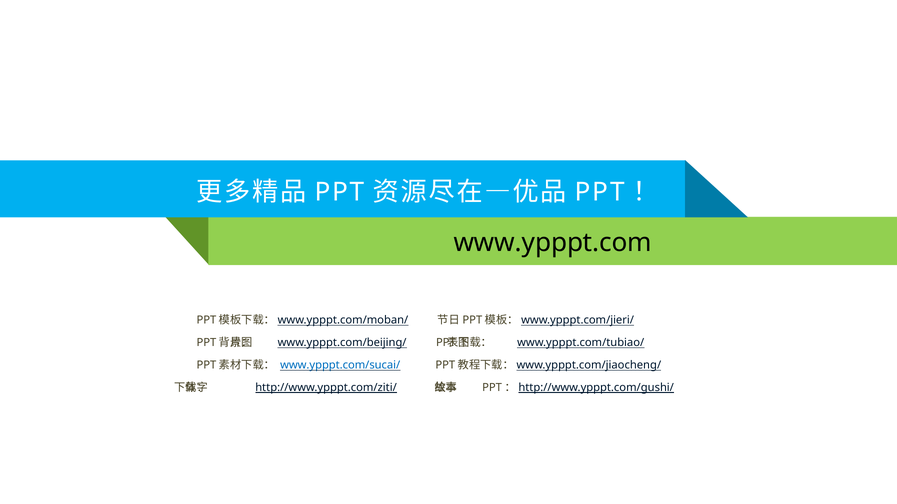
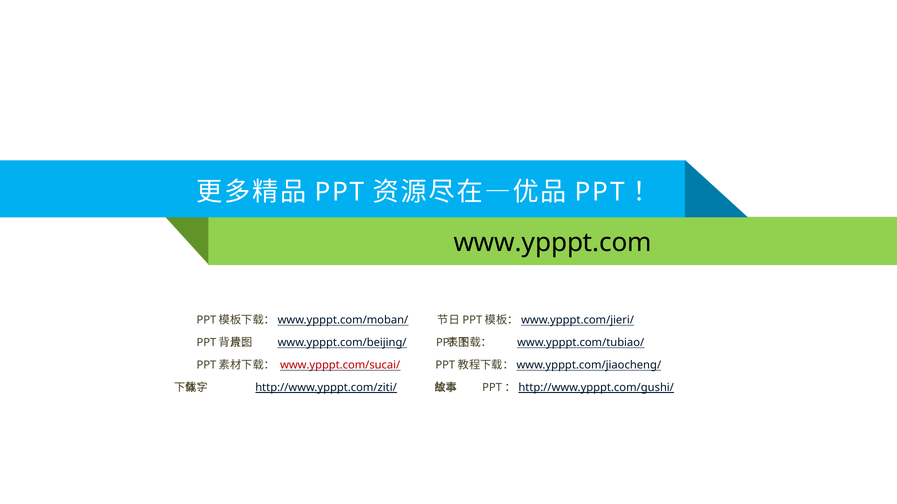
www.ypppt.com/sucai/ colour: blue -> red
